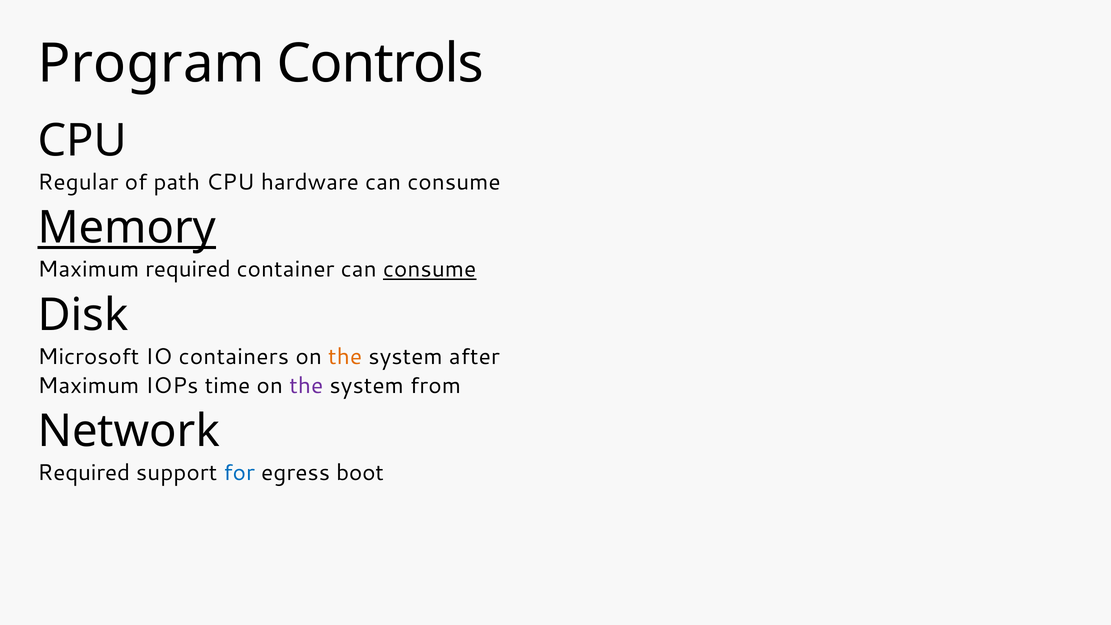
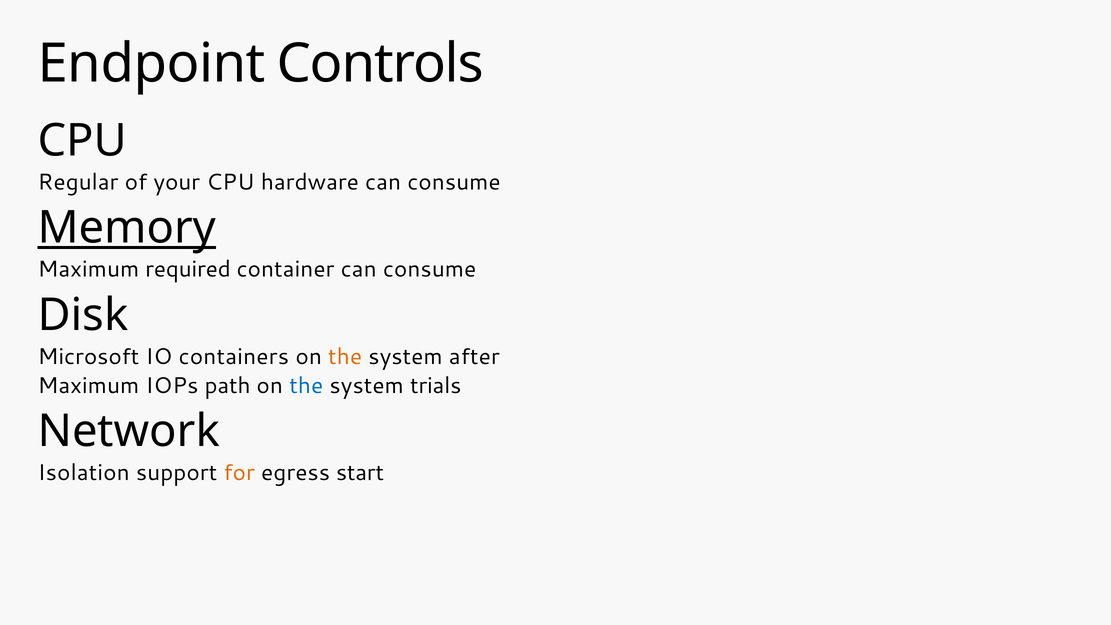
Program: Program -> Endpoint
path: path -> your
consume at (430, 269) underline: present -> none
time: time -> path
the at (306, 385) colour: purple -> blue
from: from -> trials
Required at (84, 473): Required -> Isolation
for colour: blue -> orange
boot: boot -> start
